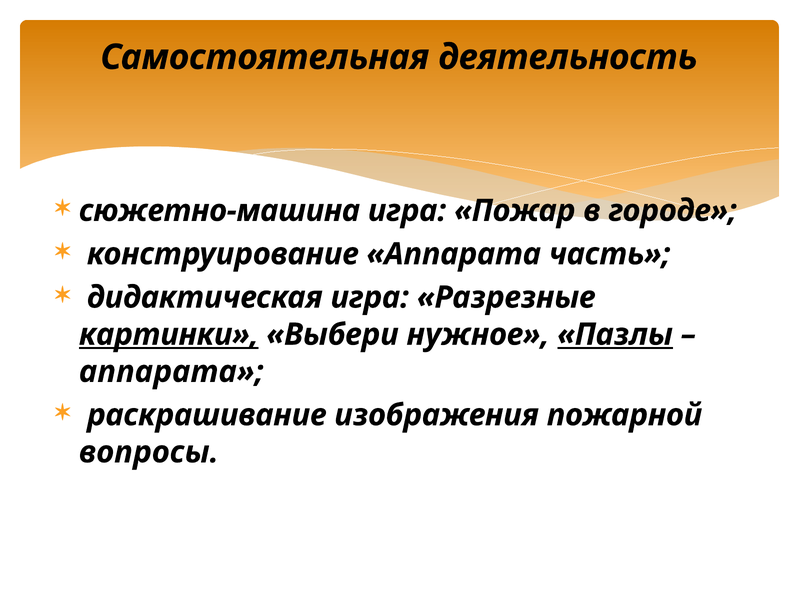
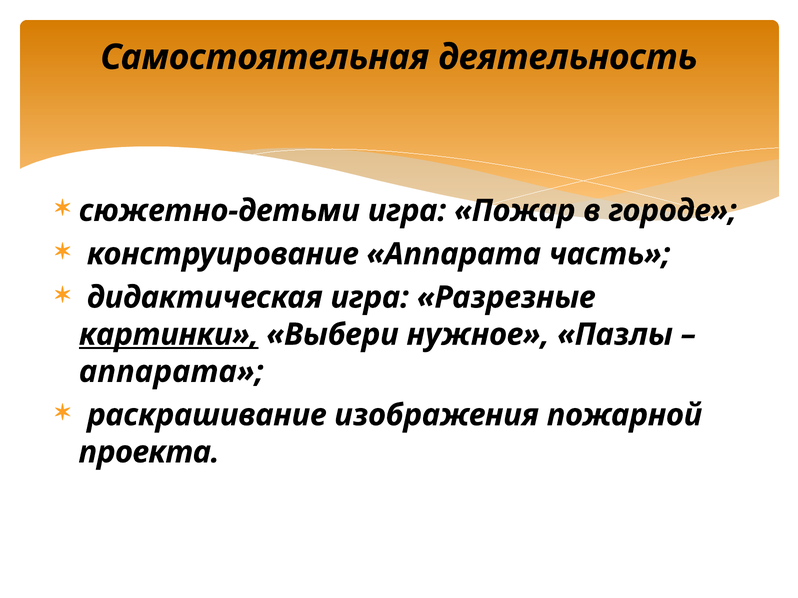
сюжетно-машина: сюжетно-машина -> сюжетно-детьми
Пазлы underline: present -> none
вопросы: вопросы -> проекта
